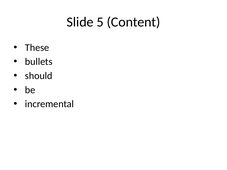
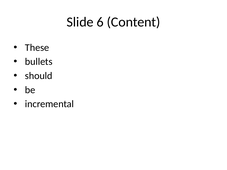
5: 5 -> 6
